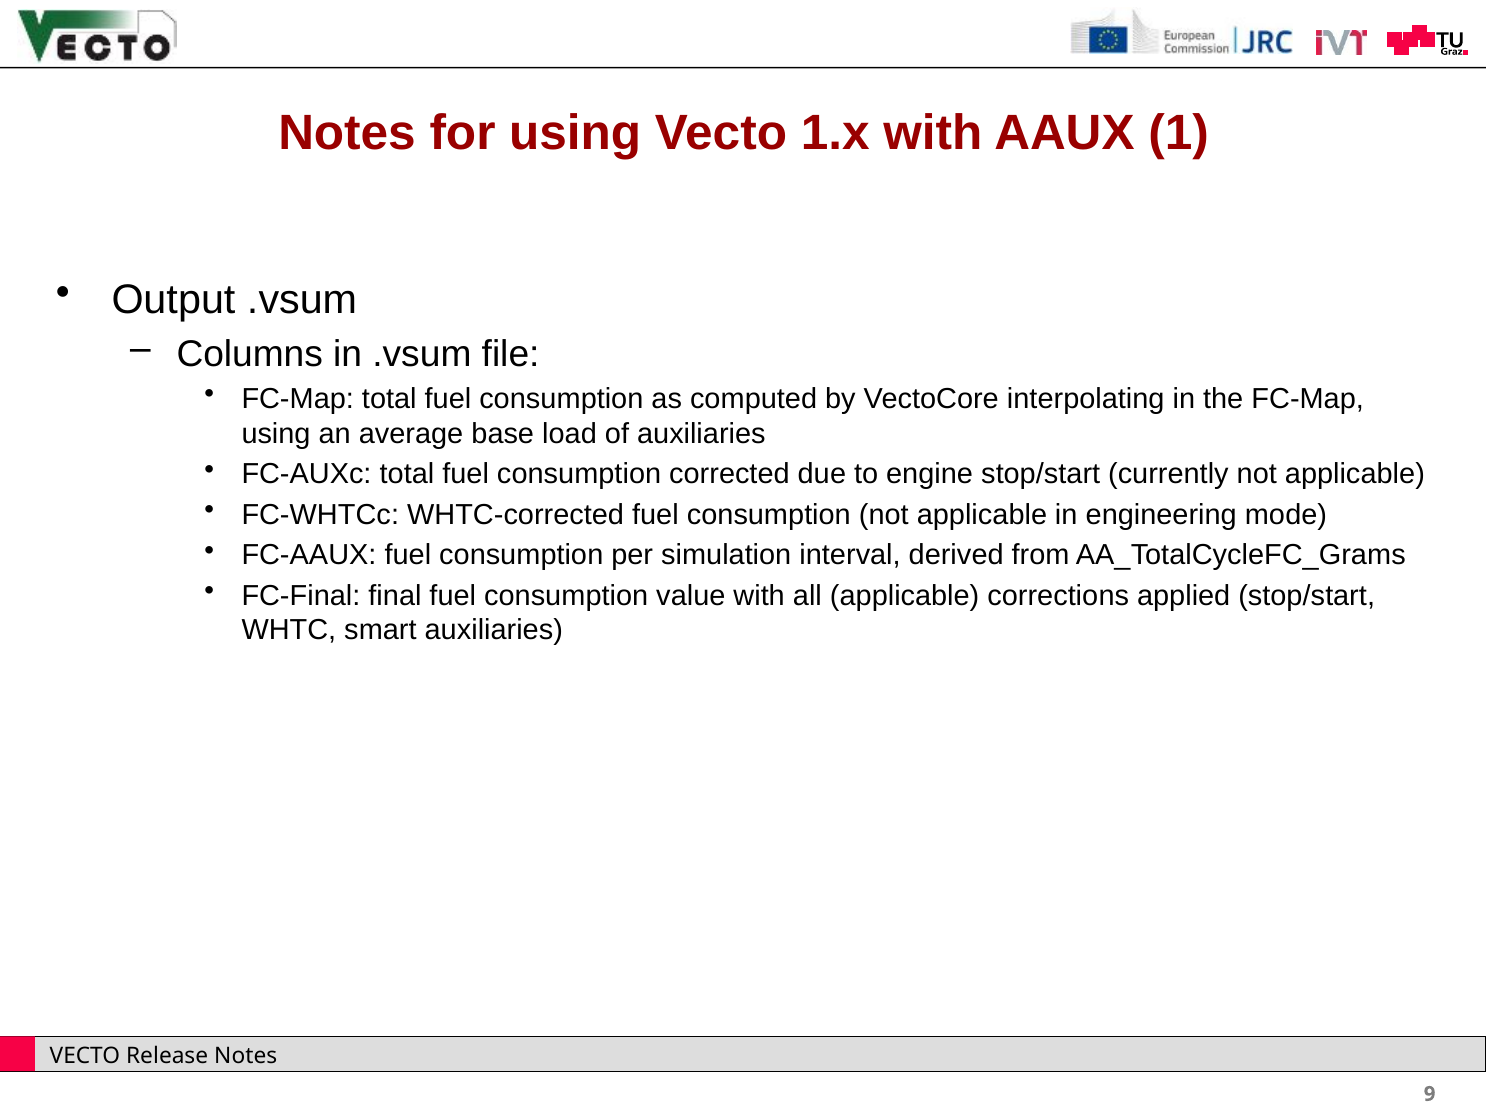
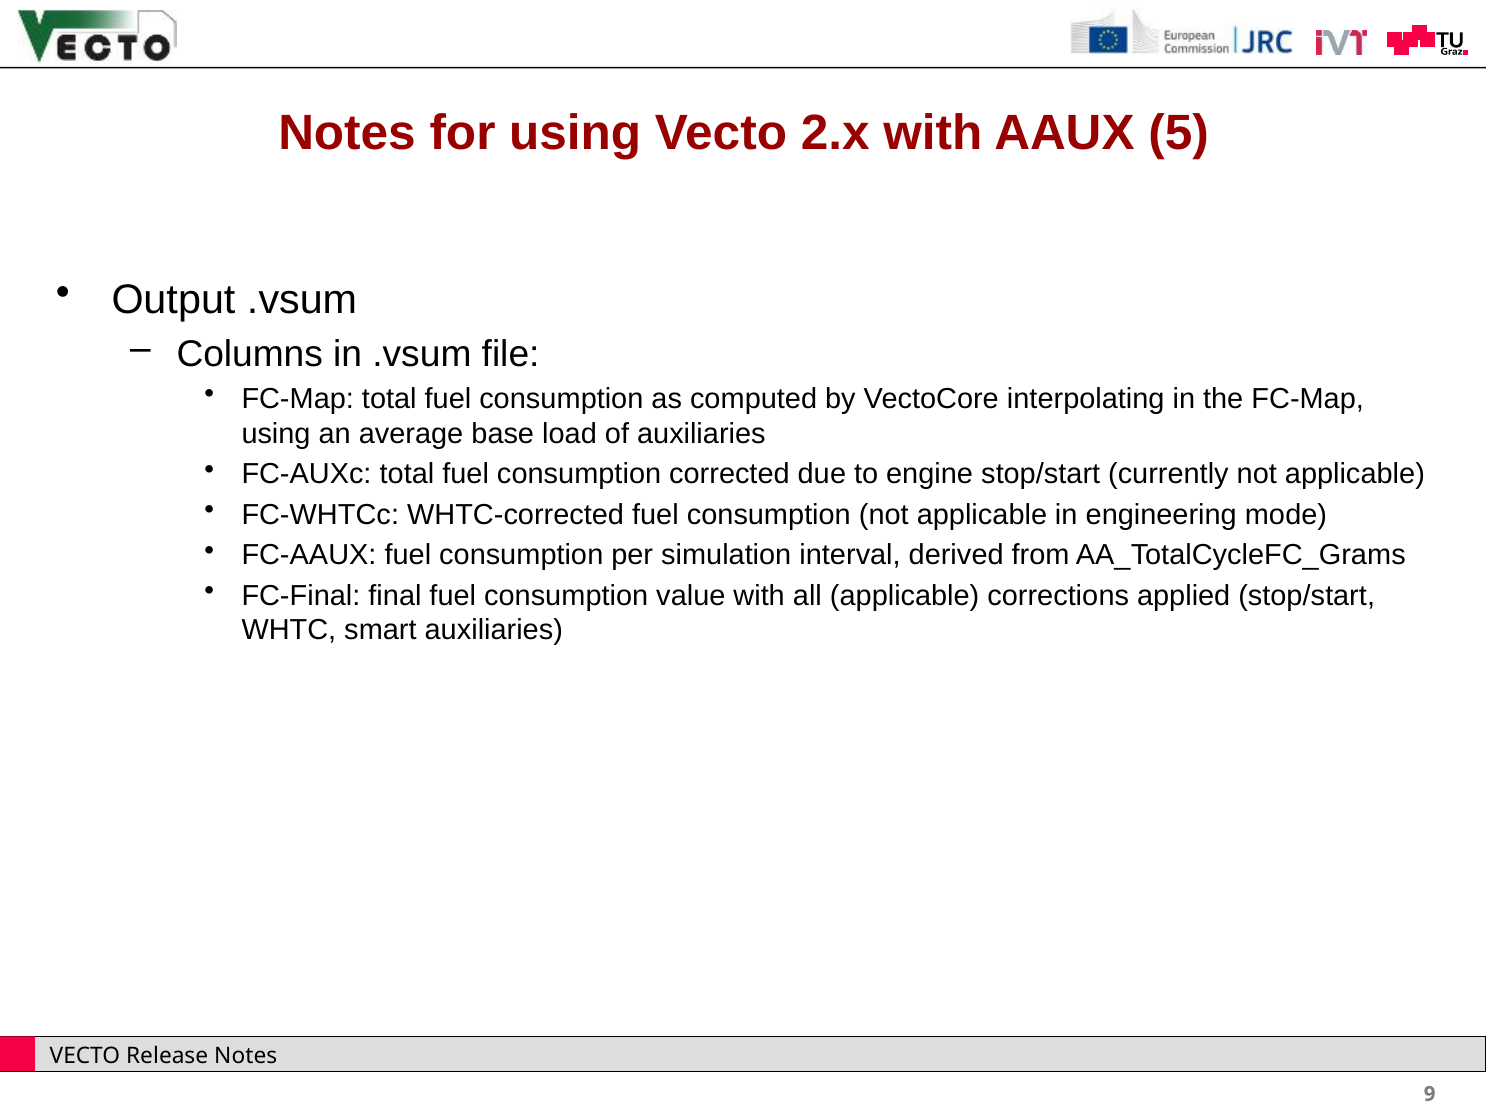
1.x: 1.x -> 2.x
1: 1 -> 5
